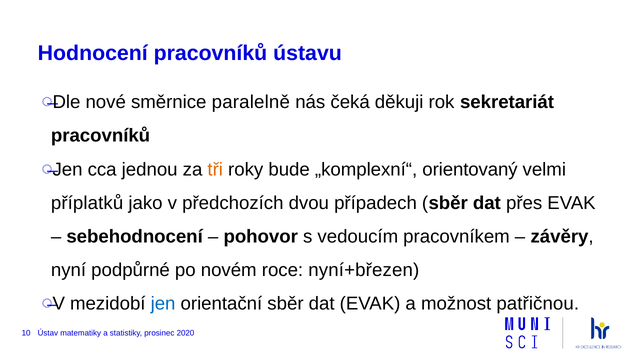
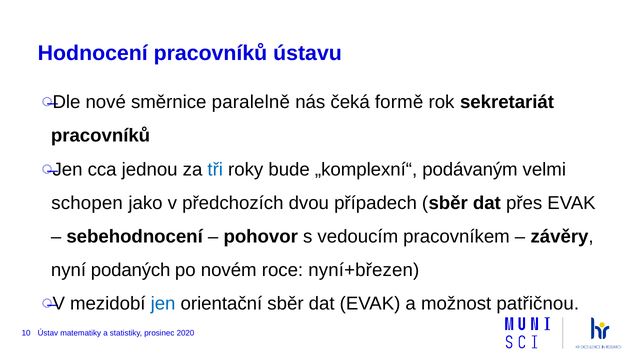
děkuji: děkuji -> formě
tři colour: orange -> blue
orientovaný: orientovaný -> podávaným
příplatků: příplatků -> schopen
podpůrné: podpůrné -> podaných
